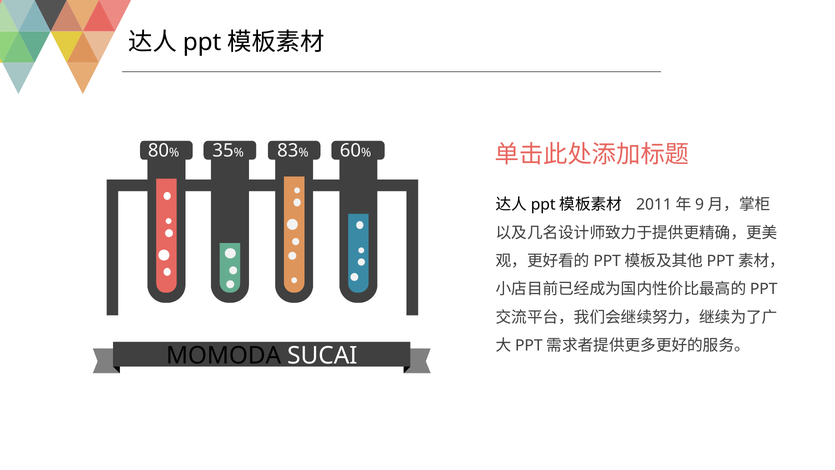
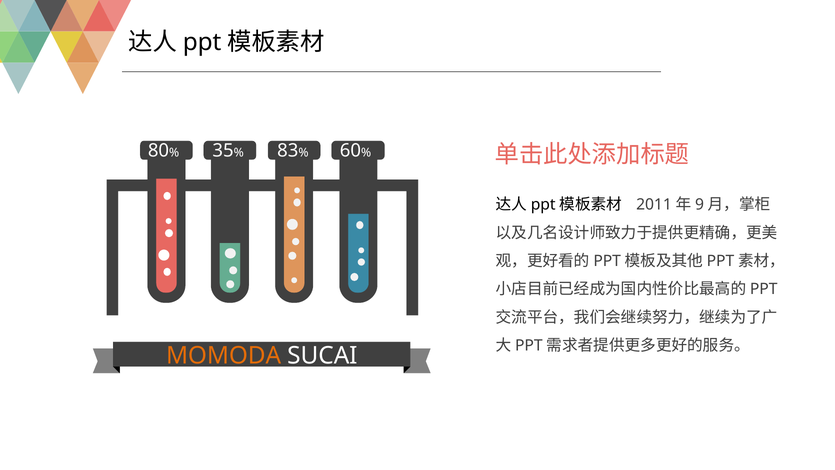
MOMODA colour: black -> orange
